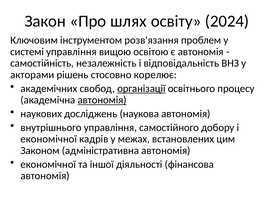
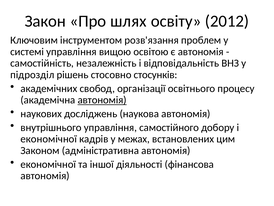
2024: 2024 -> 2012
акторами: акторами -> підрозділ
корелює: корелює -> стосунків
організації underline: present -> none
